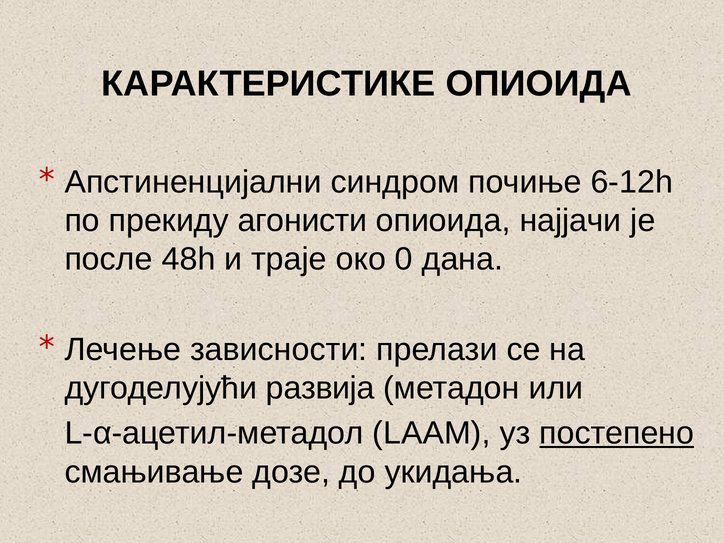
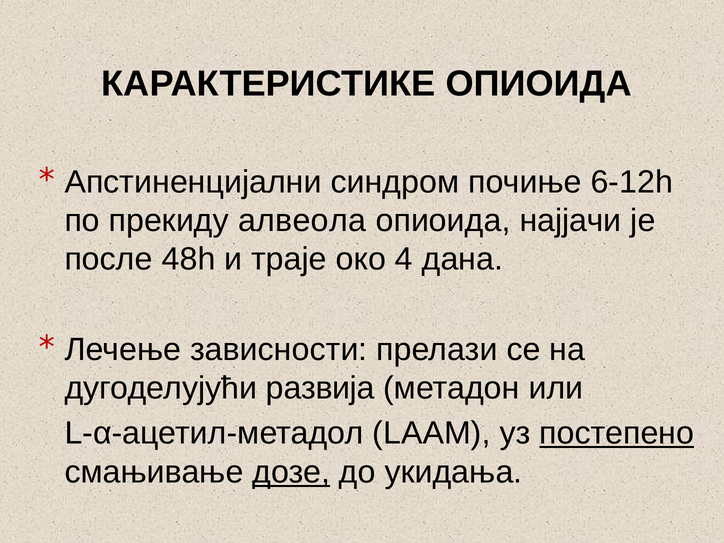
агонисти: агонисти -> алвеола
0: 0 -> 4
дозе underline: none -> present
